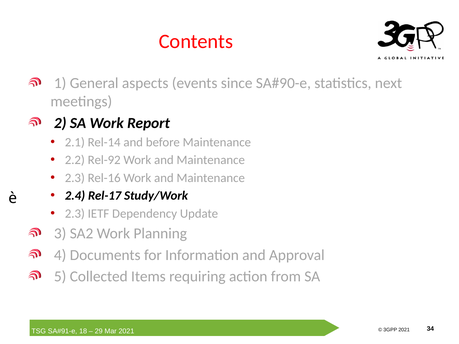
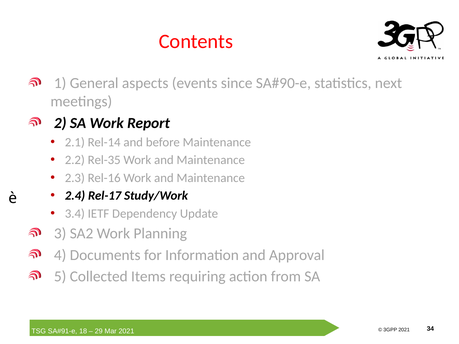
Rel-92: Rel-92 -> Rel-35
2.3 at (75, 214): 2.3 -> 3.4
